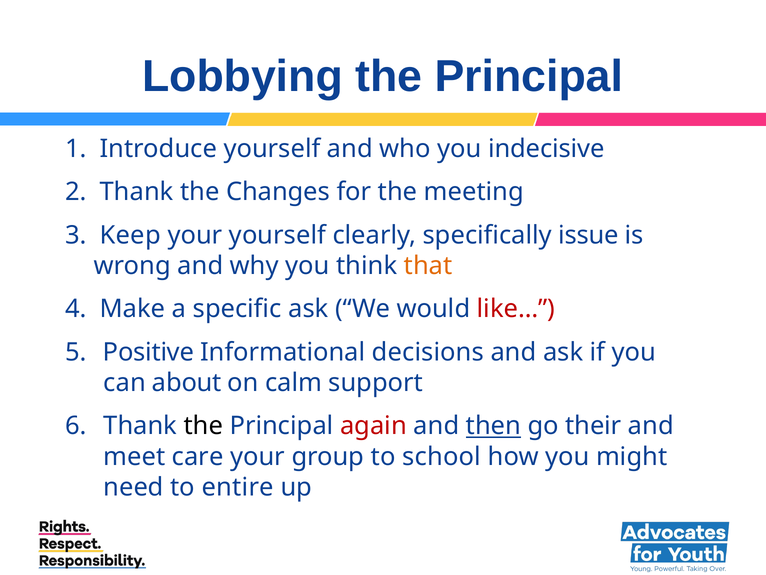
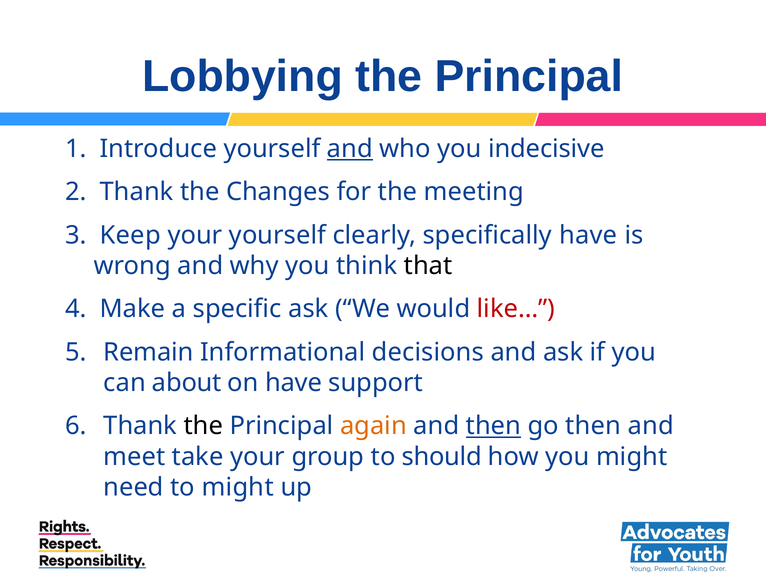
and at (350, 149) underline: none -> present
specifically issue: issue -> have
that colour: orange -> black
Positive: Positive -> Remain
on calm: calm -> have
again colour: red -> orange
go their: their -> then
care: care -> take
school: school -> should
to entire: entire -> might
